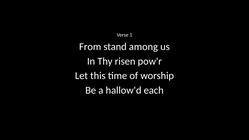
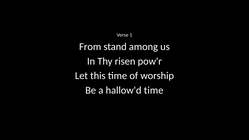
hallow'd each: each -> time
